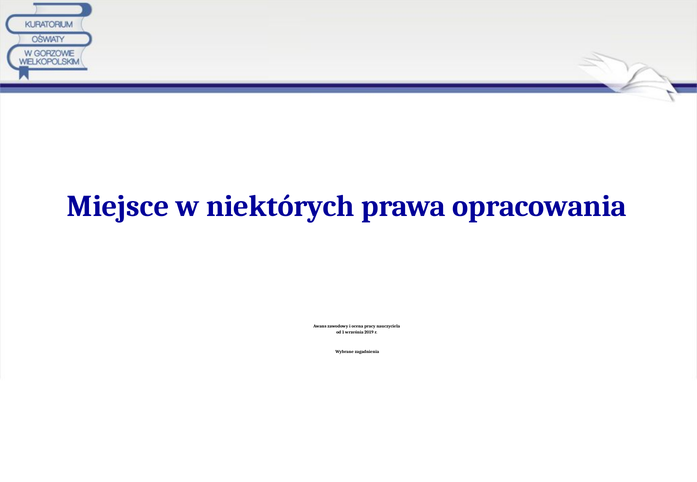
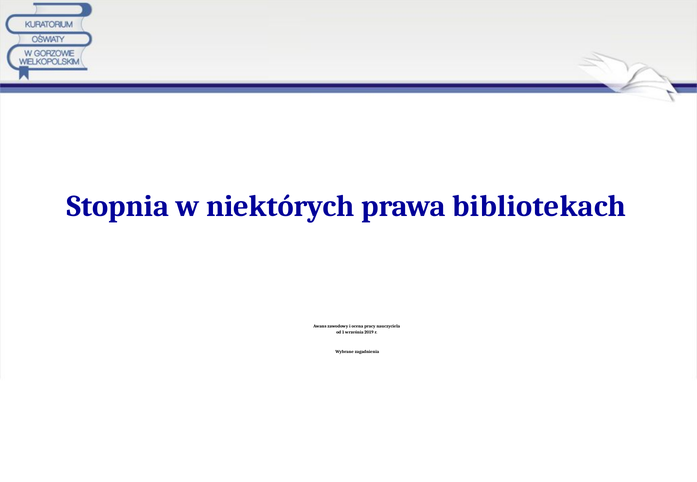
Miejsce: Miejsce -> Stopnia
opracowania: opracowania -> bibliotekach
